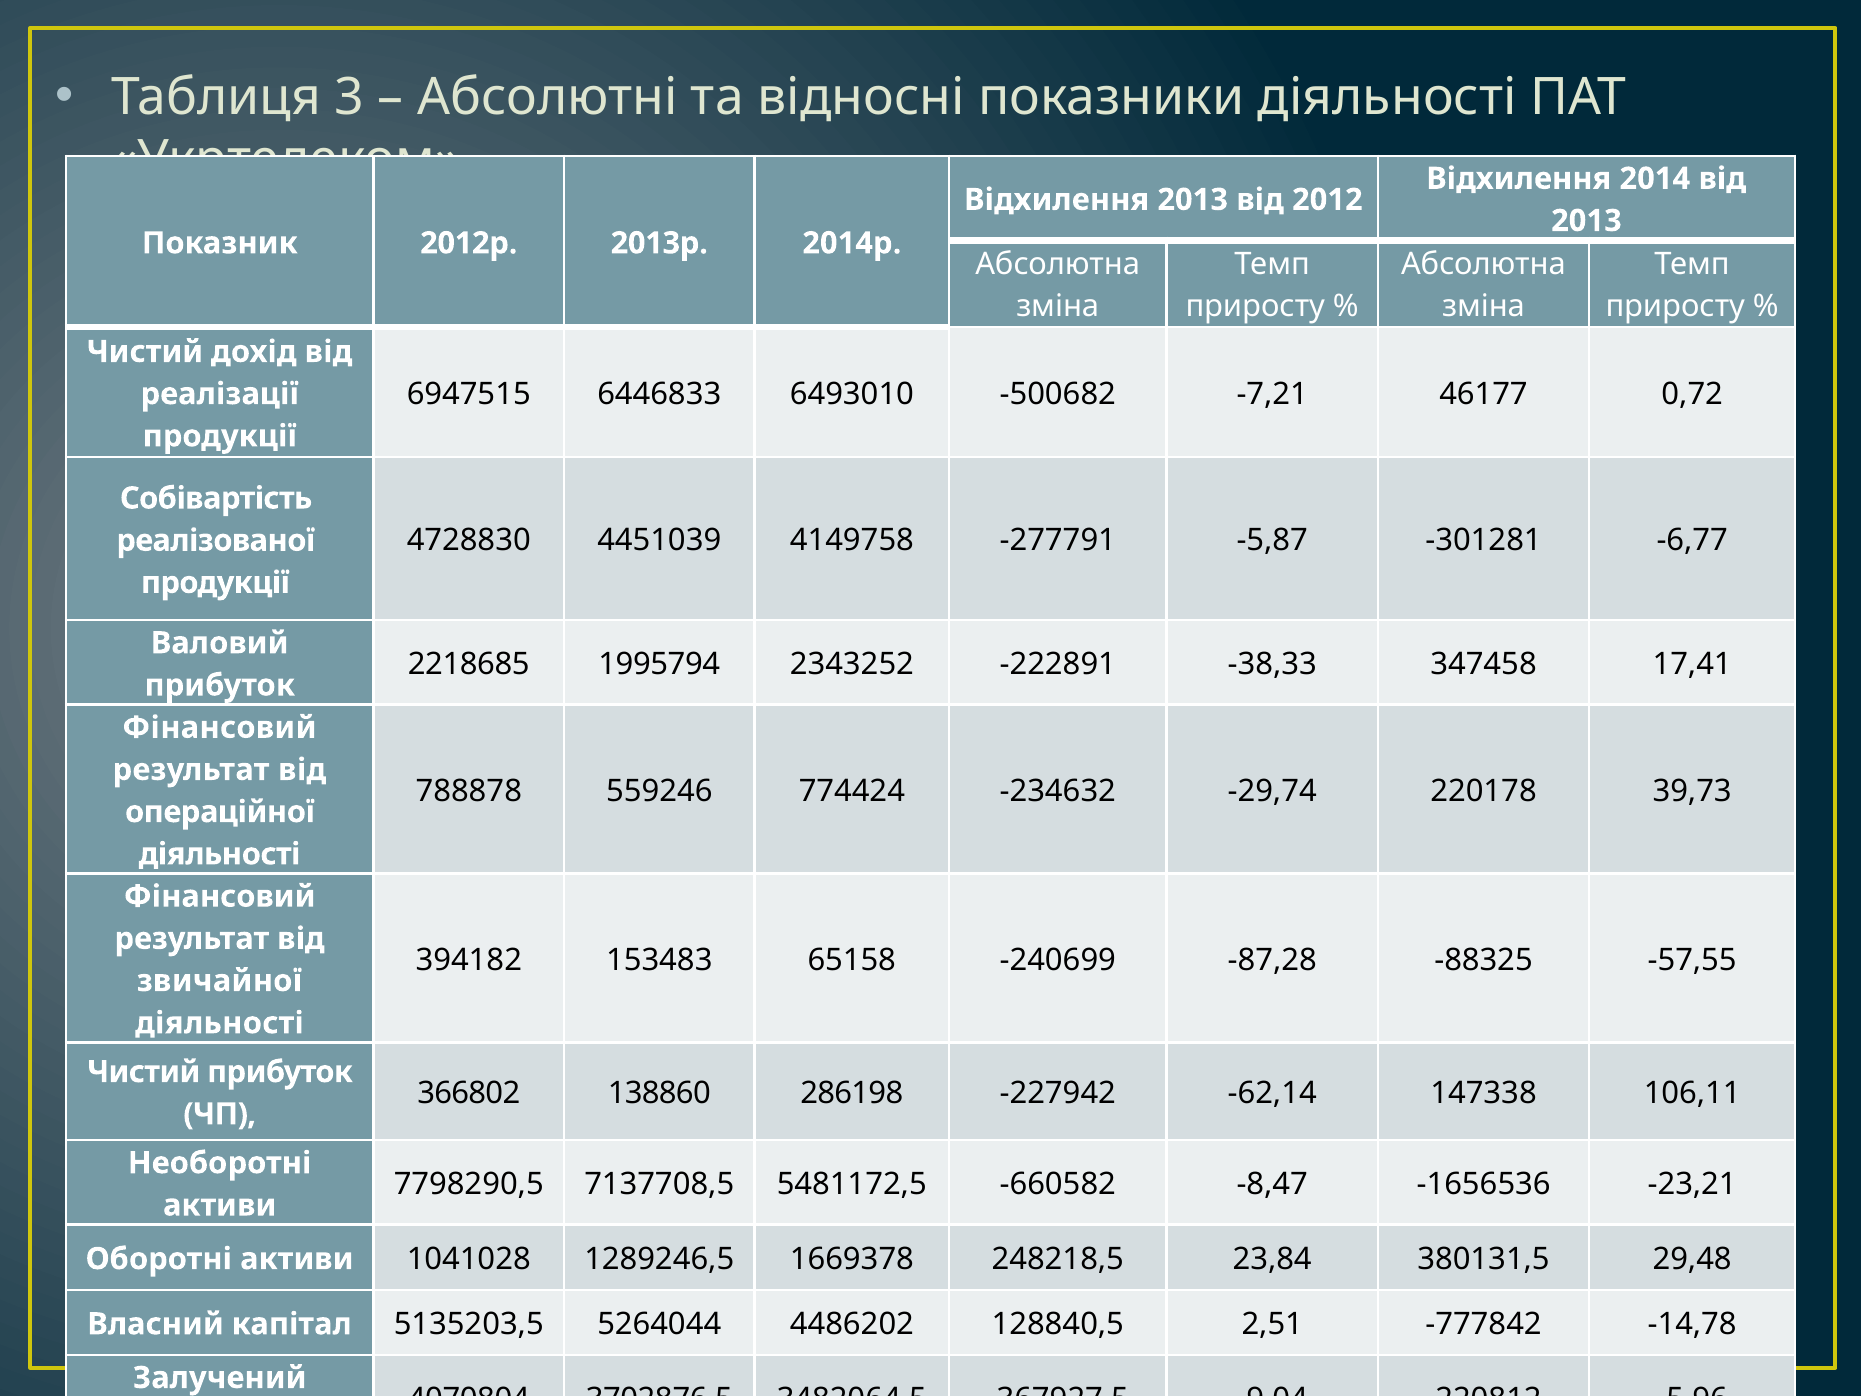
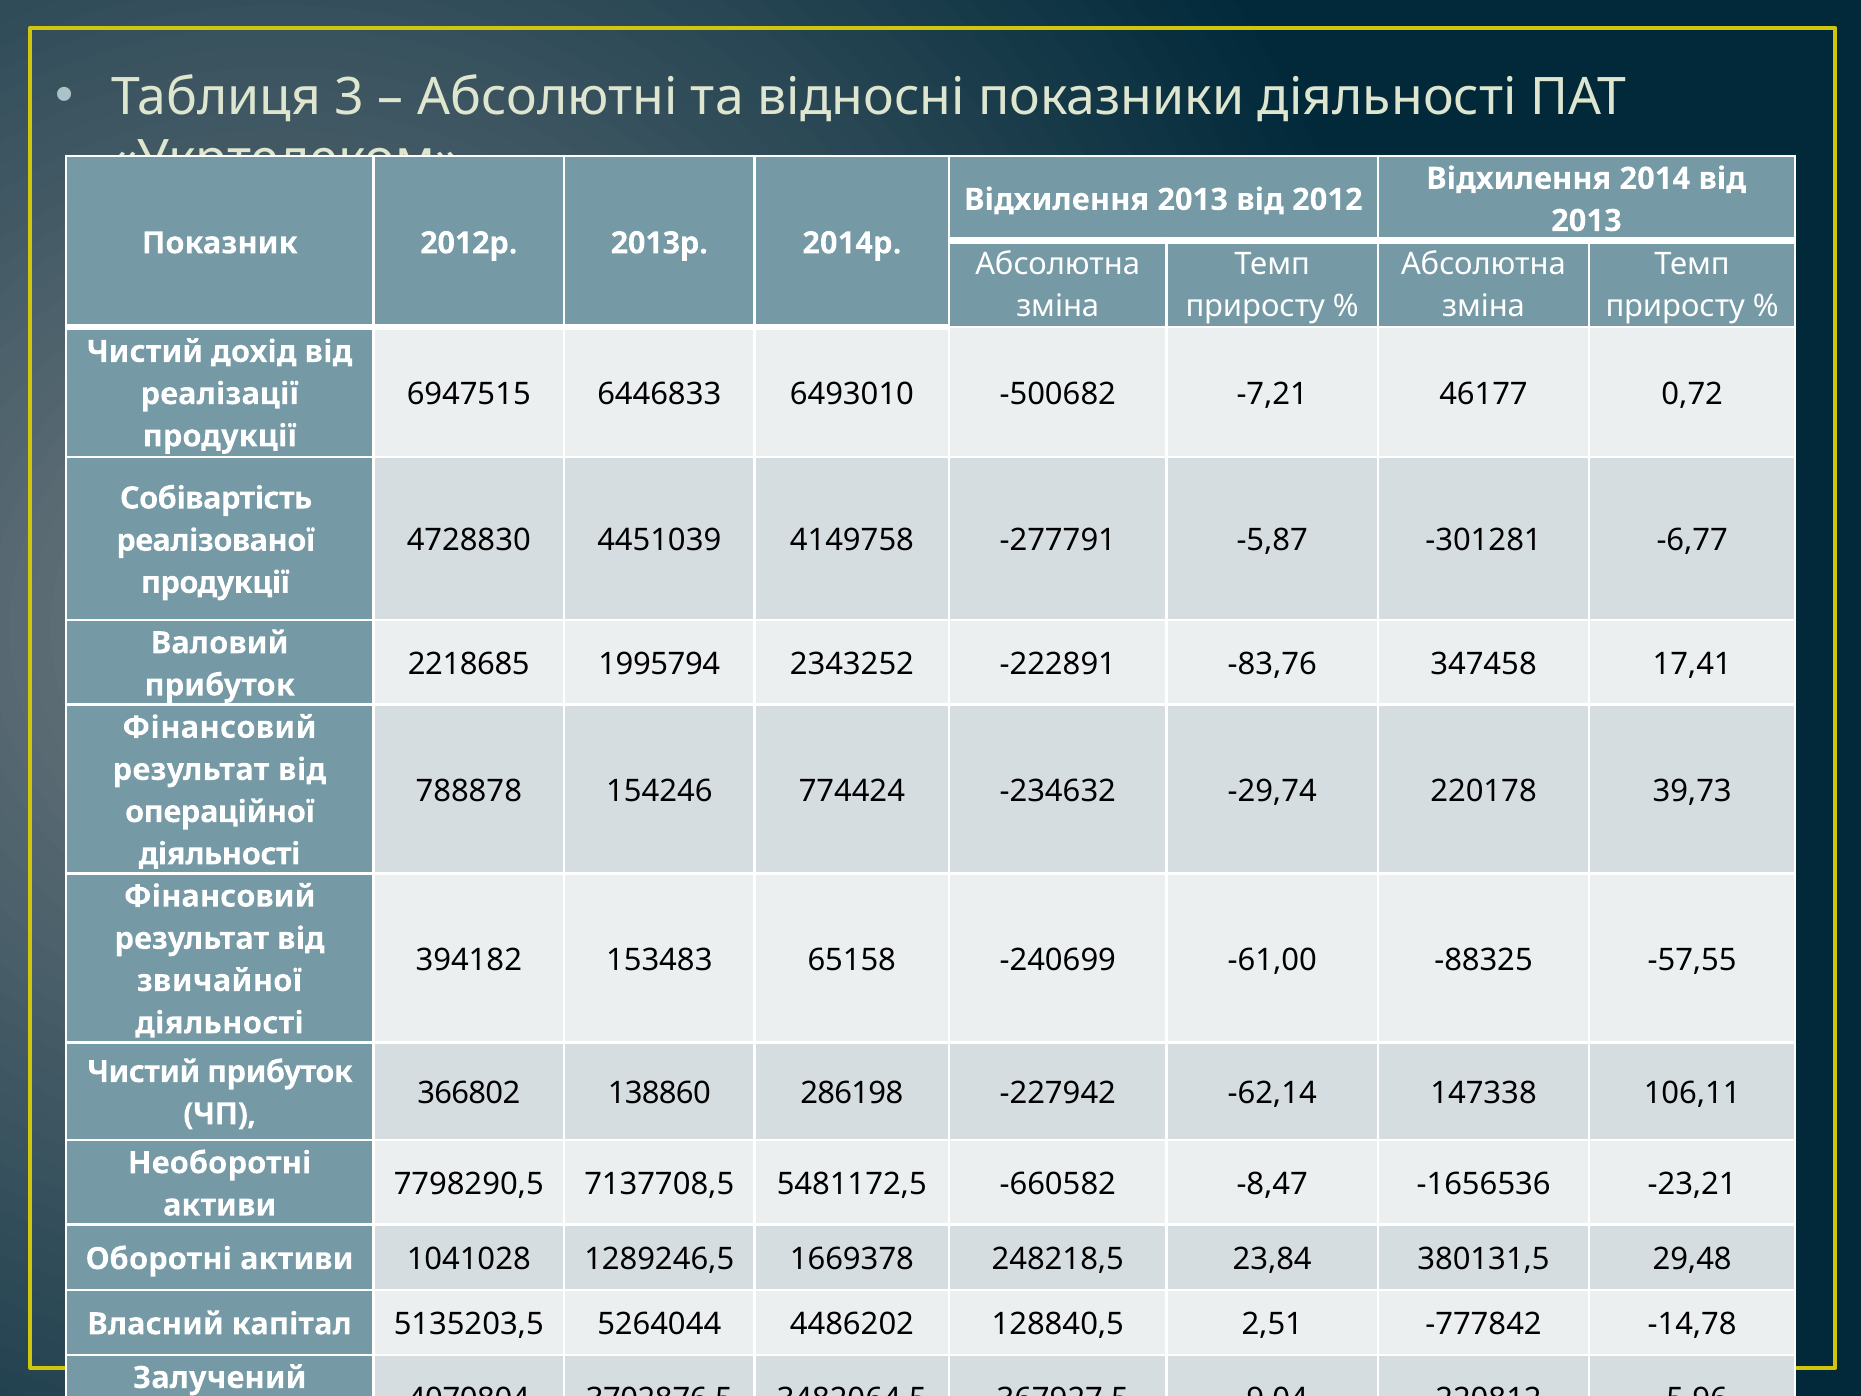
-38,33: -38,33 -> -83,76
559246: 559246 -> 154246
-87,28: -87,28 -> -61,00
